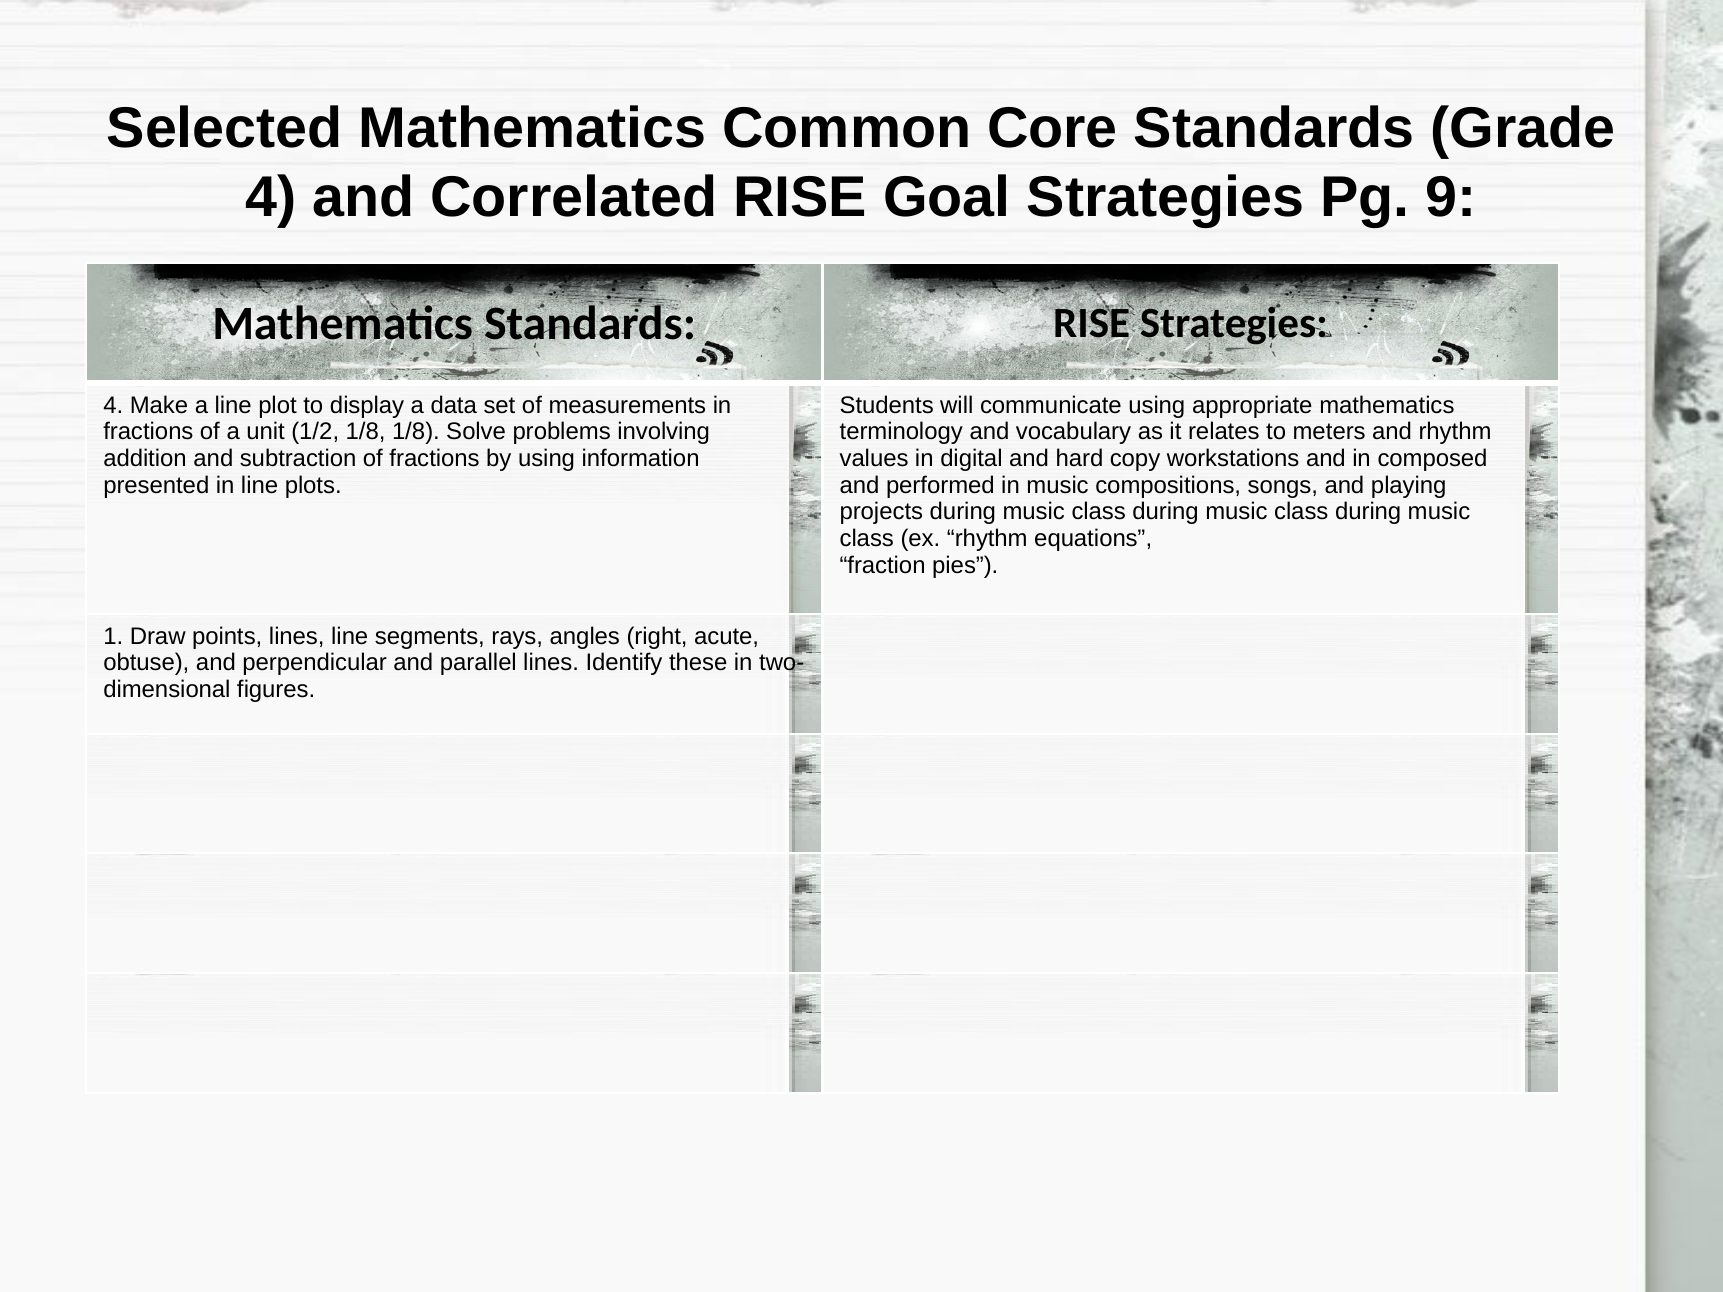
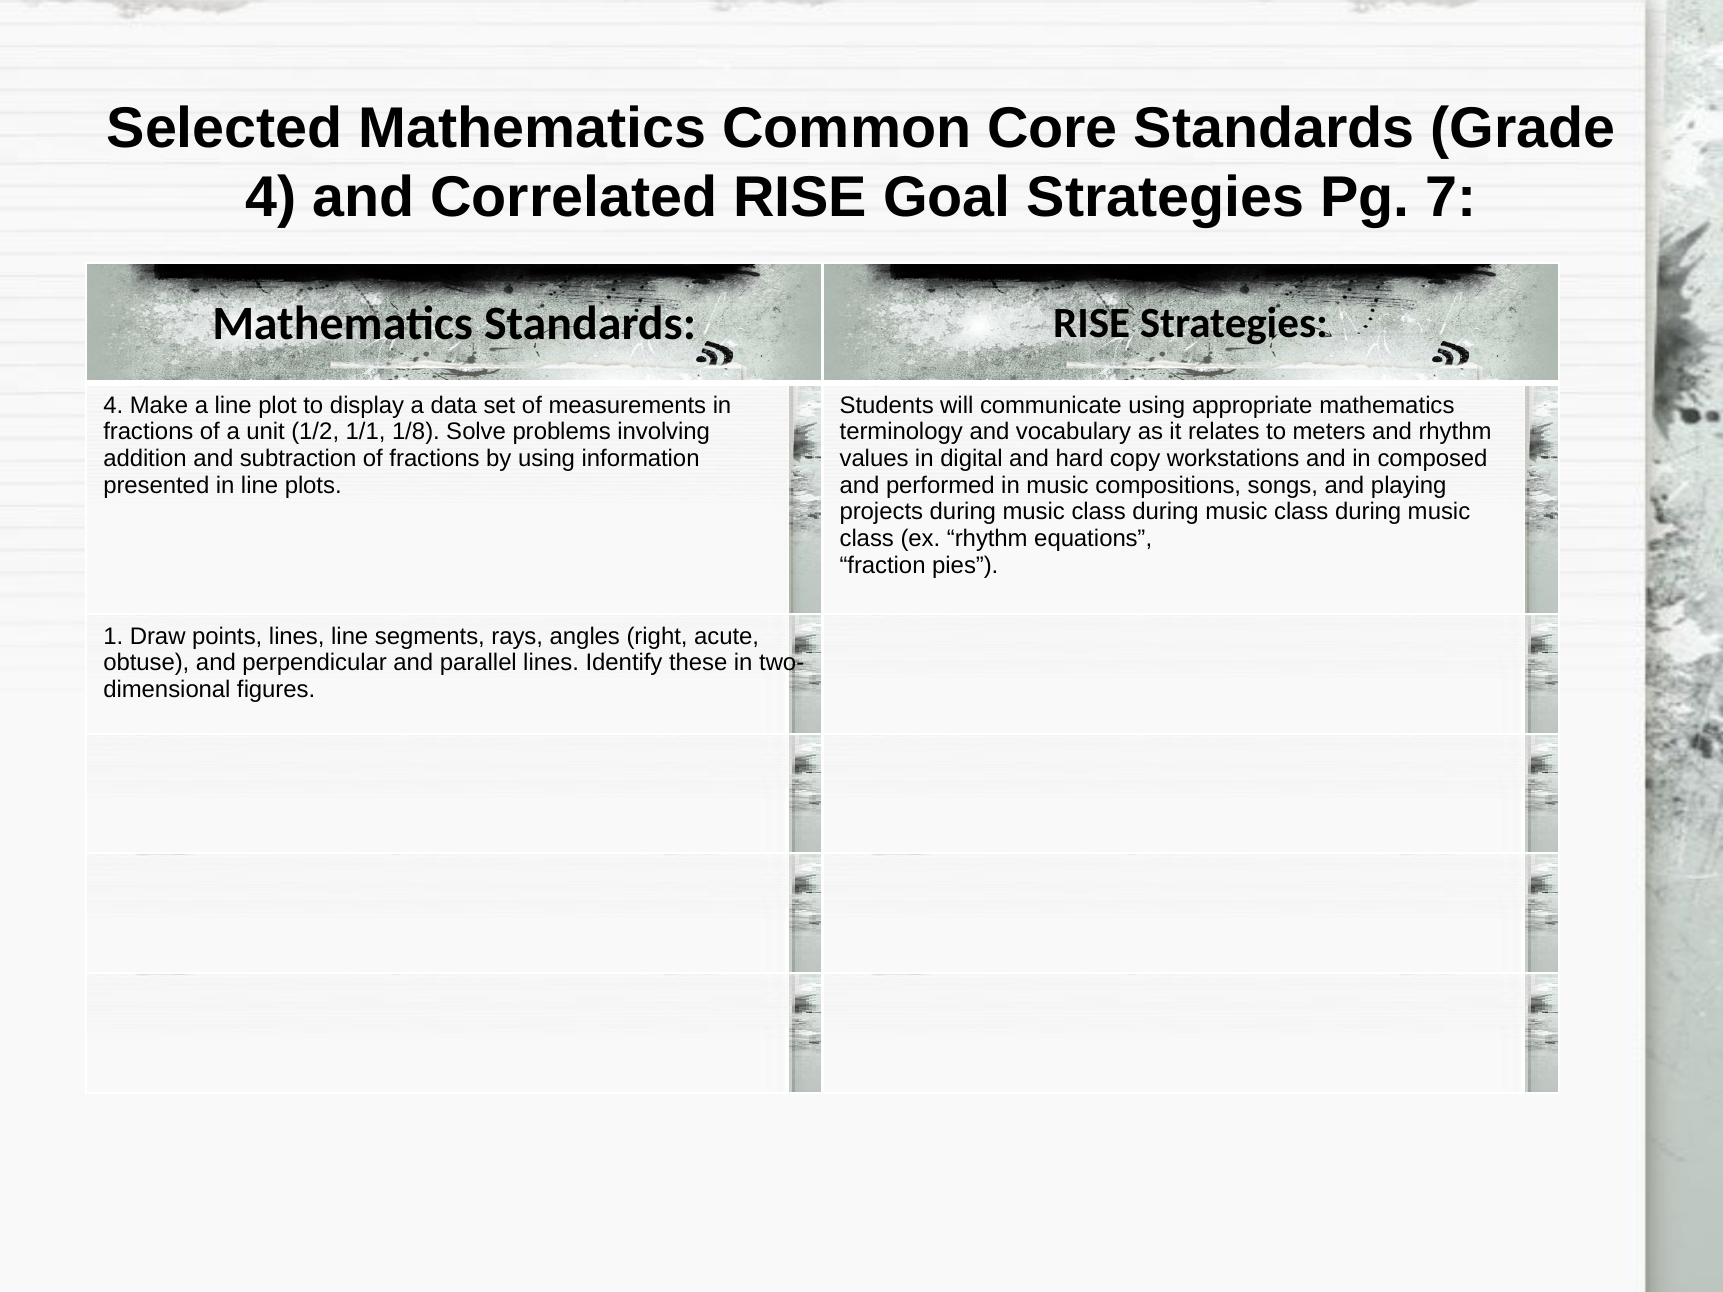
9: 9 -> 7
1/2 1/8: 1/8 -> 1/1
